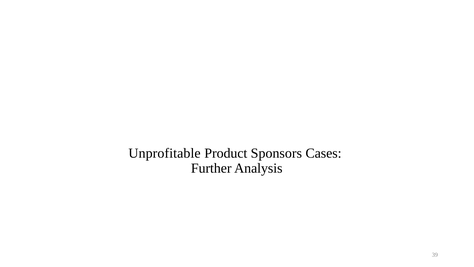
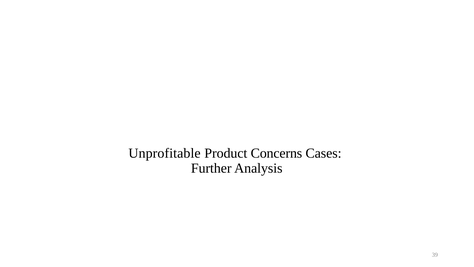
Sponsors: Sponsors -> Concerns
